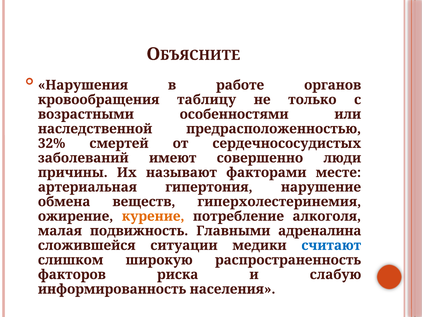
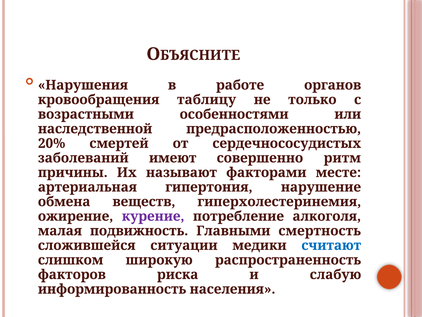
32%: 32% -> 20%
люди: люди -> ритм
курение colour: orange -> purple
адреналина: адреналина -> смертность
